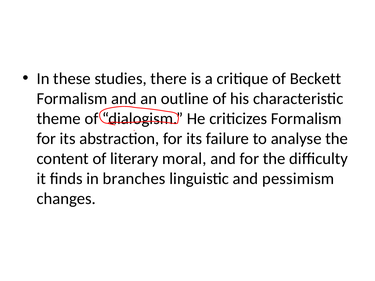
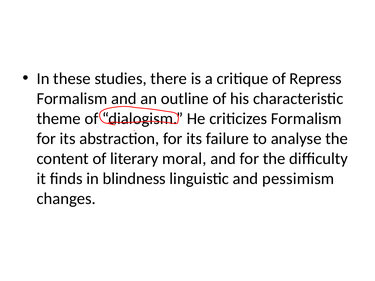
Beckett: Beckett -> Repress
branches: branches -> blindness
